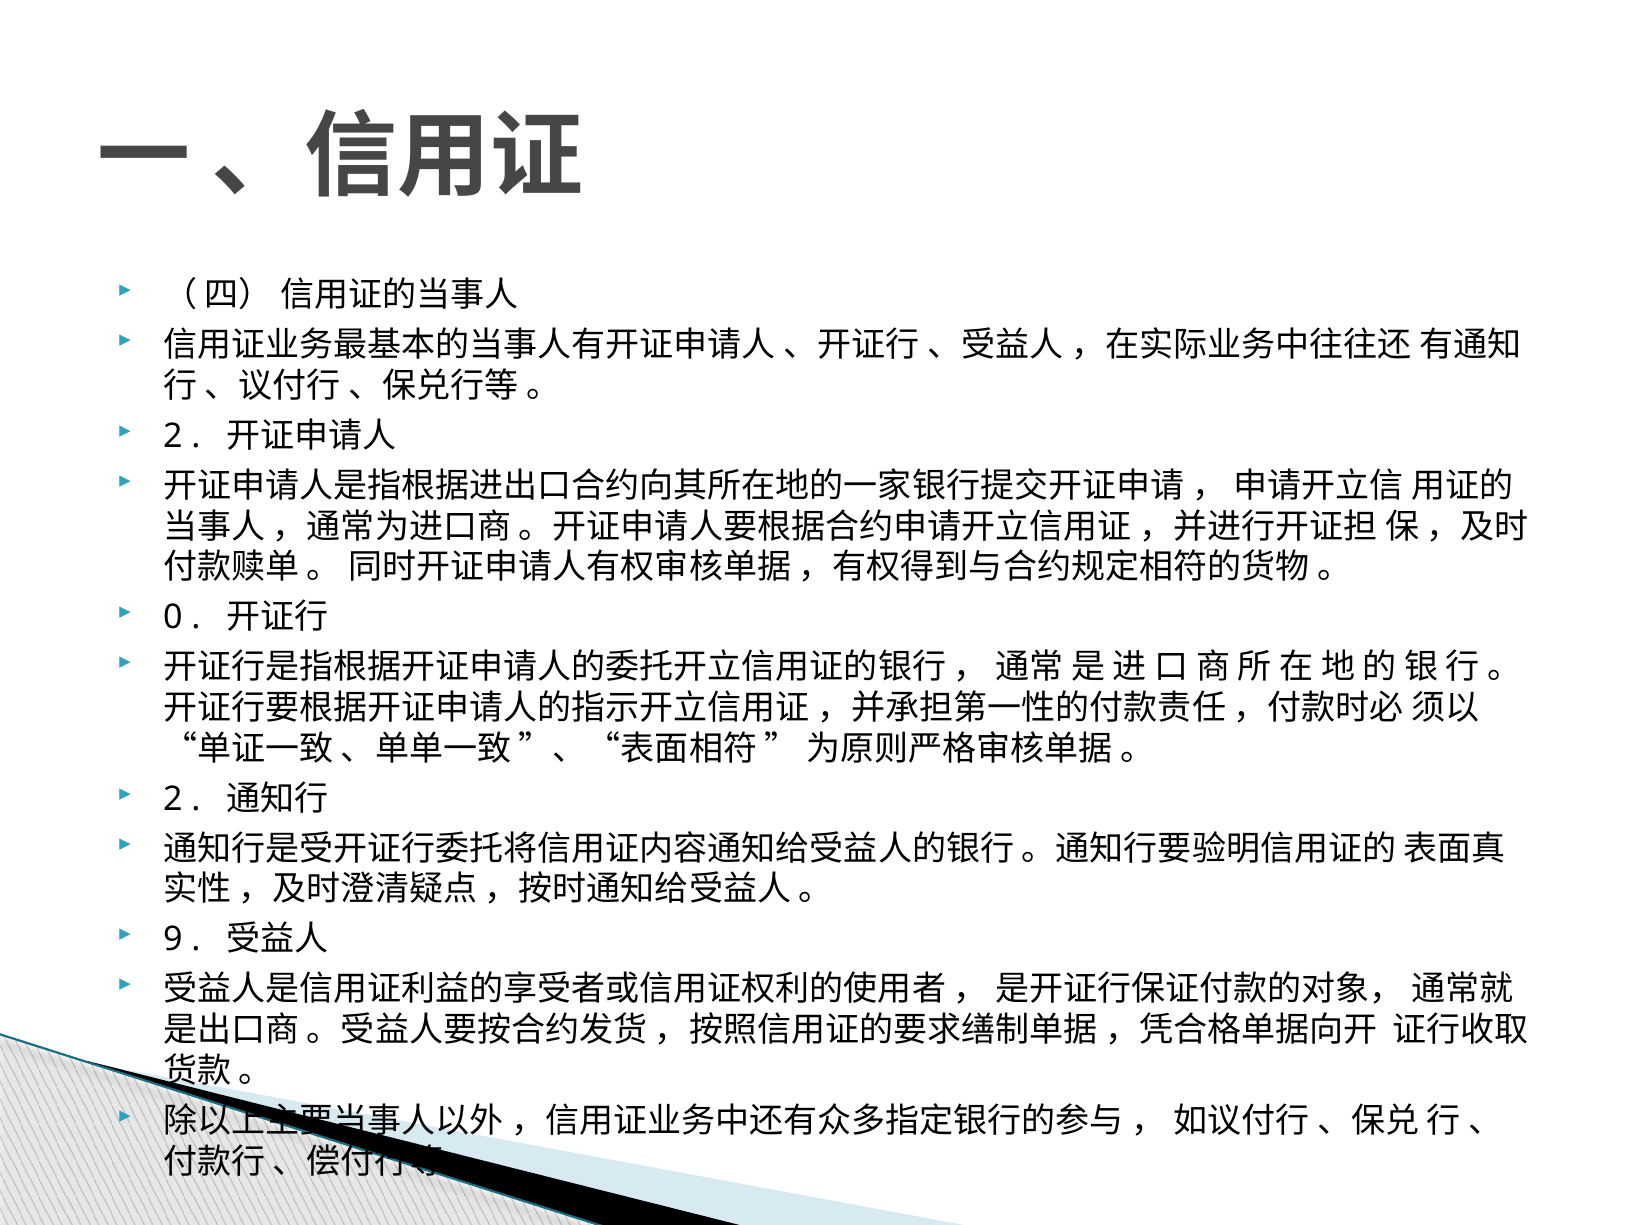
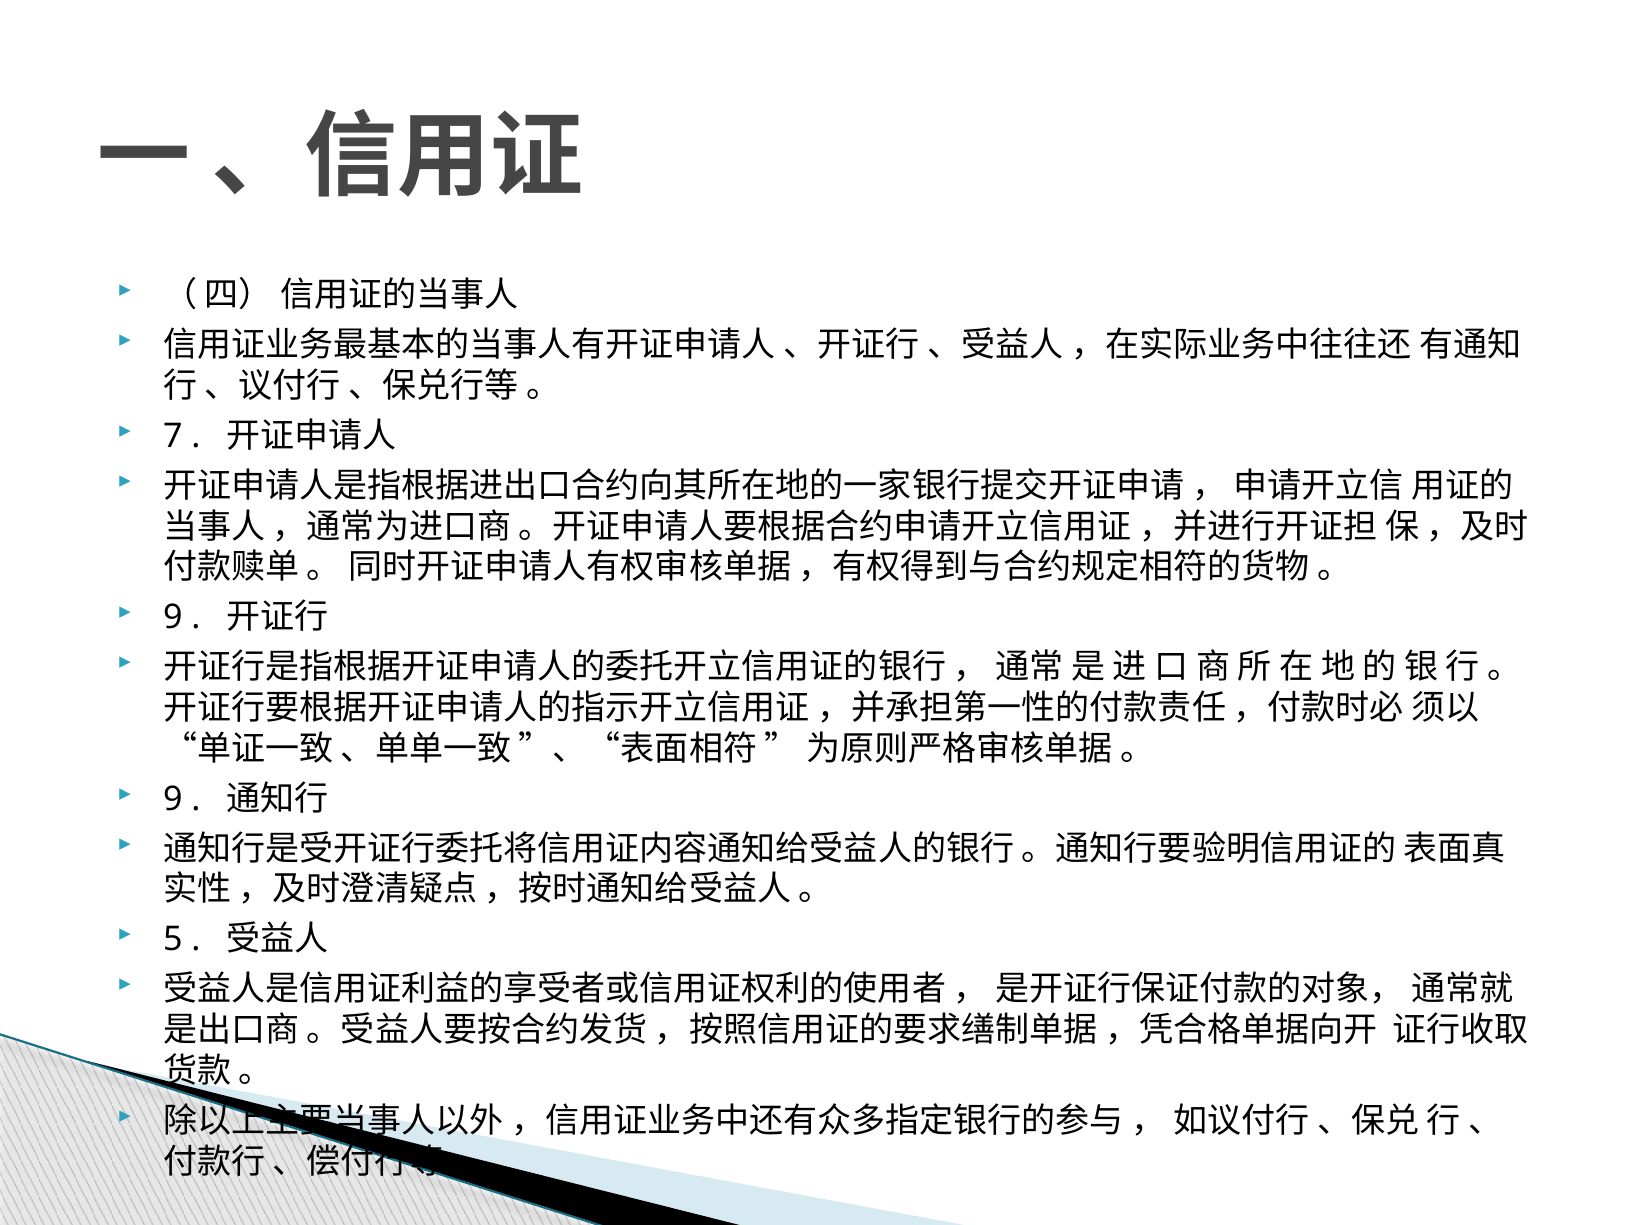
2 at (173, 436): 2 -> 7
0 at (173, 618): 0 -> 9
2 at (173, 799): 2 -> 9
9: 9 -> 5
